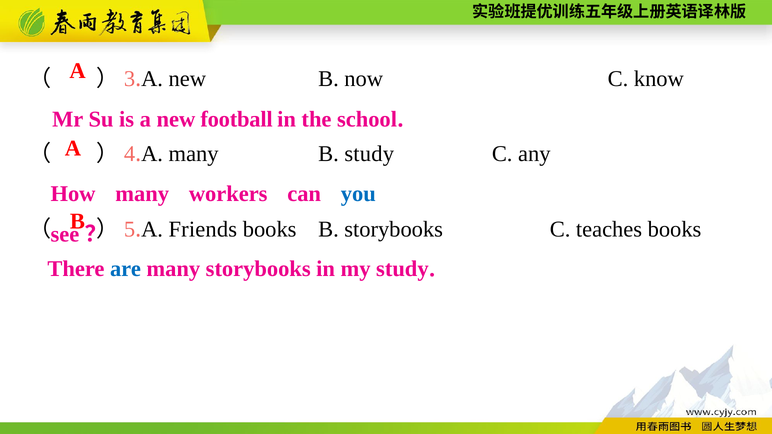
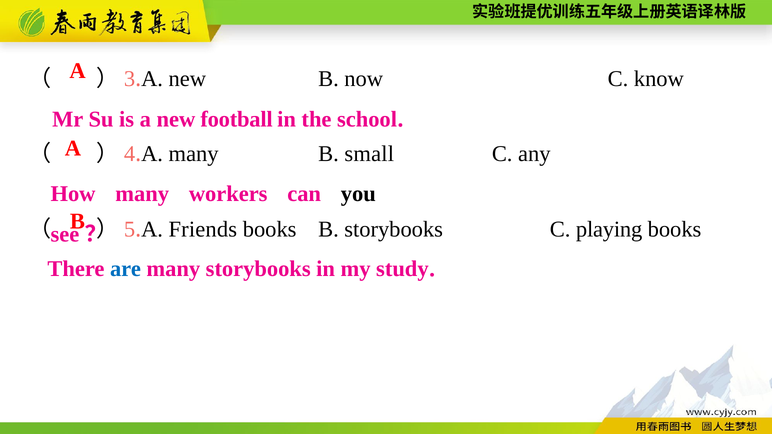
B study: study -> small
you colour: blue -> black
teaches: teaches -> playing
